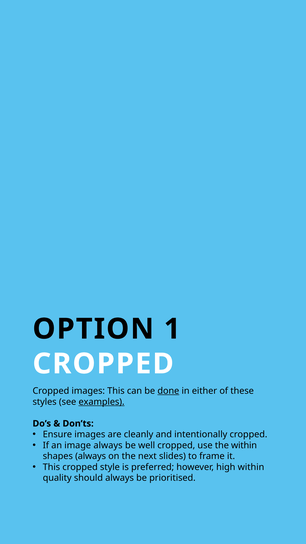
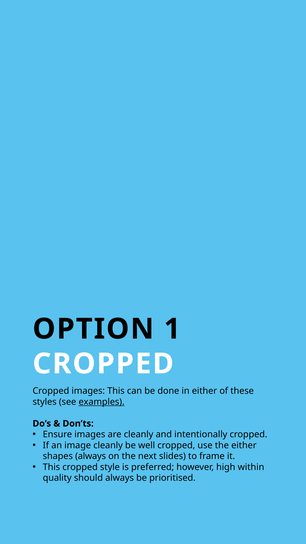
done underline: present -> none
image always: always -> cleanly
the within: within -> either
